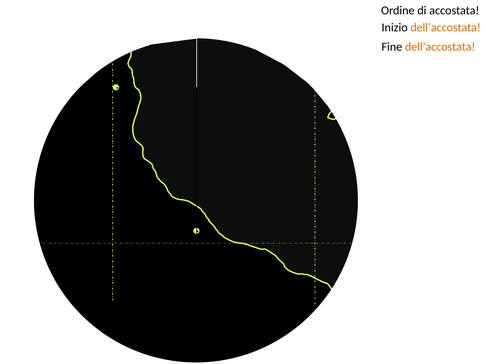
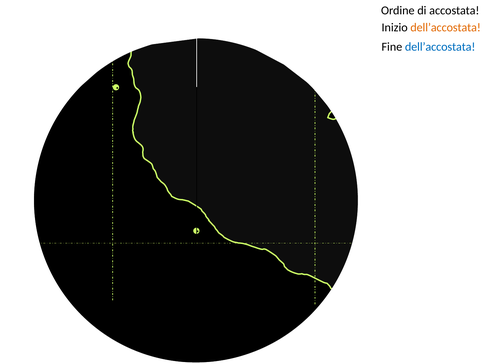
dell’accostata at (440, 47) colour: orange -> blue
